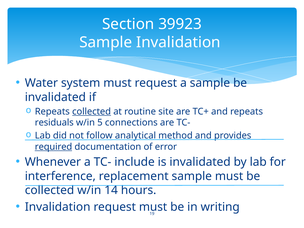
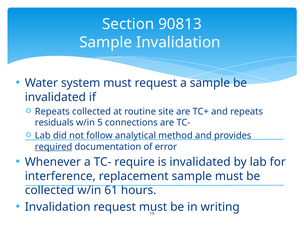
39923: 39923 -> 90813
collected at (92, 111) underline: present -> none
include: include -> require
14: 14 -> 61
